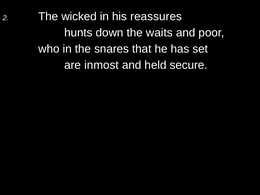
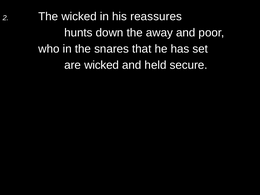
waits: waits -> away
are inmost: inmost -> wicked
